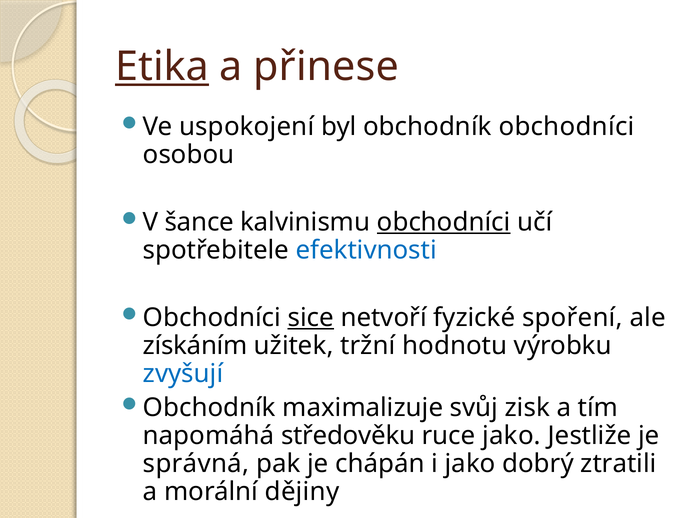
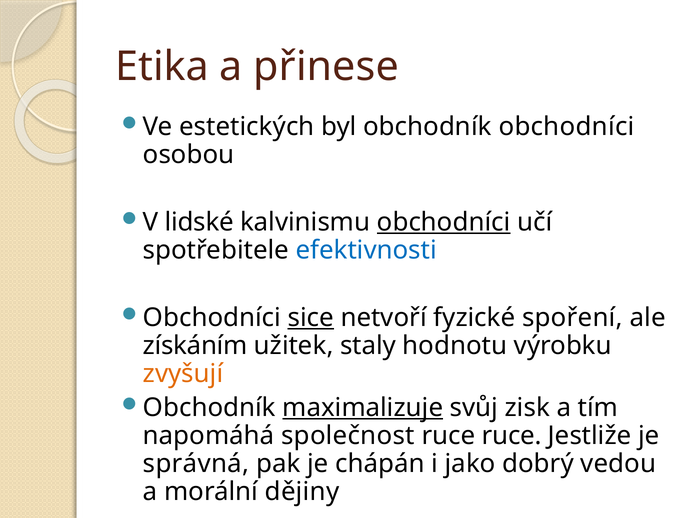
Etika underline: present -> none
uspokojení: uspokojení -> estetických
šance: šance -> lidské
tržní: tržní -> staly
zvyšují colour: blue -> orange
maximalizuje underline: none -> present
středověku: středověku -> společnost
ruce jako: jako -> ruce
ztratili: ztratili -> vedou
